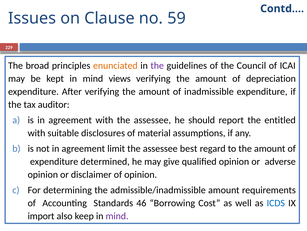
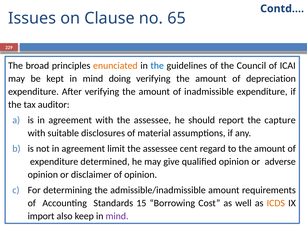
59: 59 -> 65
the at (157, 66) colour: purple -> blue
views: views -> doing
entitled: entitled -> capture
best: best -> cent
46: 46 -> 15
ICDS colour: blue -> orange
